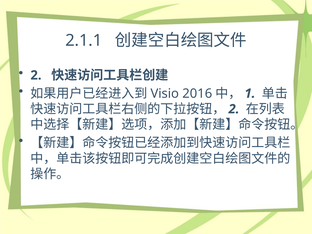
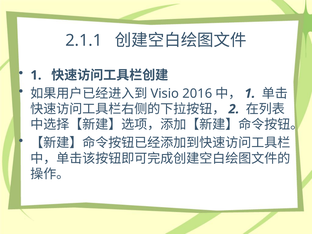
2 at (36, 75): 2 -> 1
